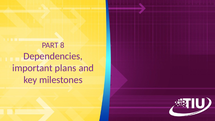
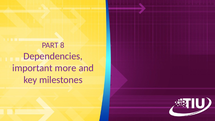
plans: plans -> more
